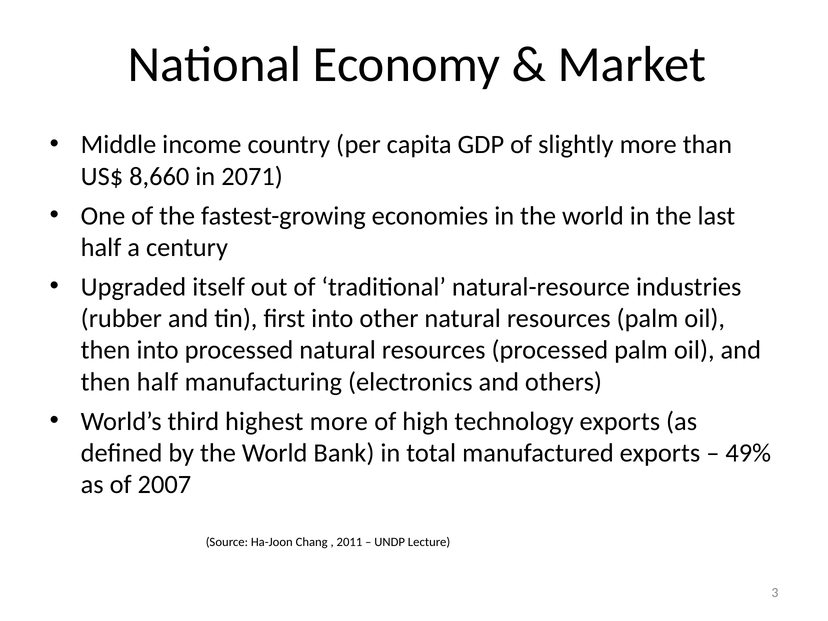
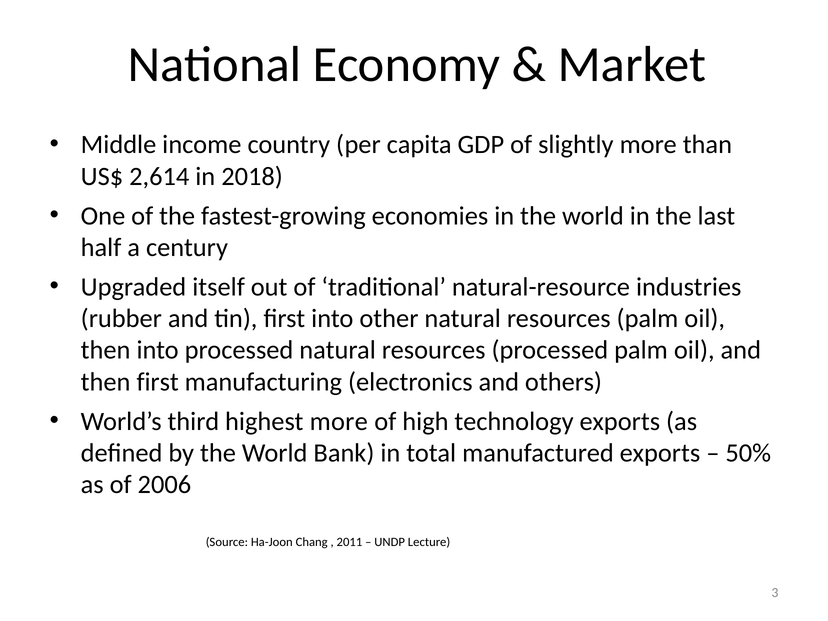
8,660: 8,660 -> 2,614
2071: 2071 -> 2018
then half: half -> first
49%: 49% -> 50%
2007: 2007 -> 2006
